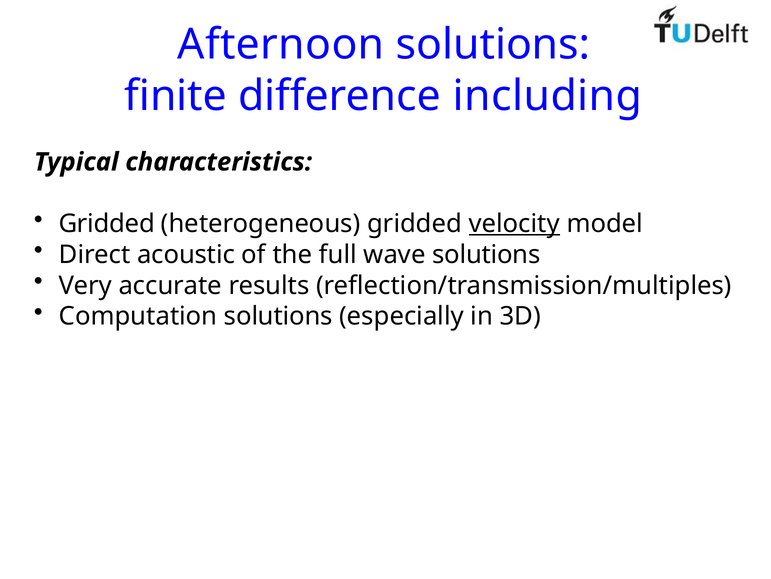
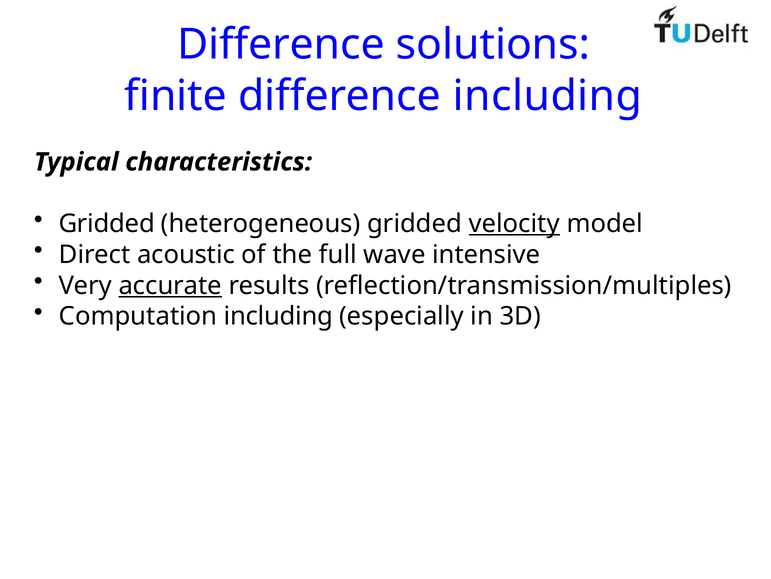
Afternoon at (281, 45): Afternoon -> Difference
wave solutions: solutions -> intensive
accurate underline: none -> present
Computation solutions: solutions -> including
